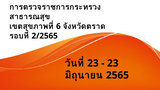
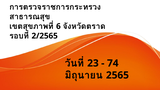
23 at (113, 63): 23 -> 74
